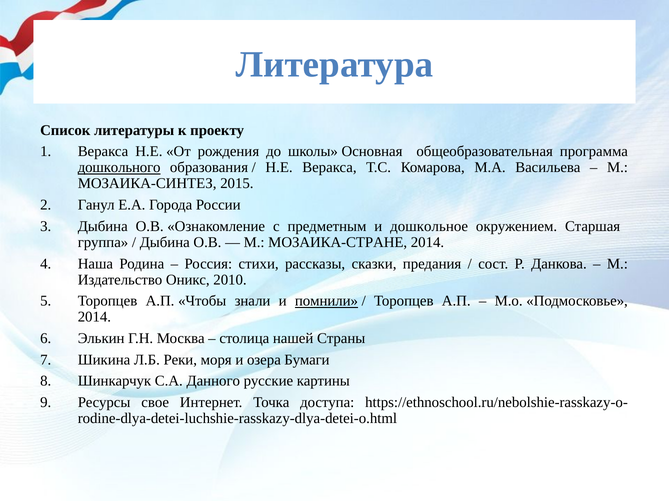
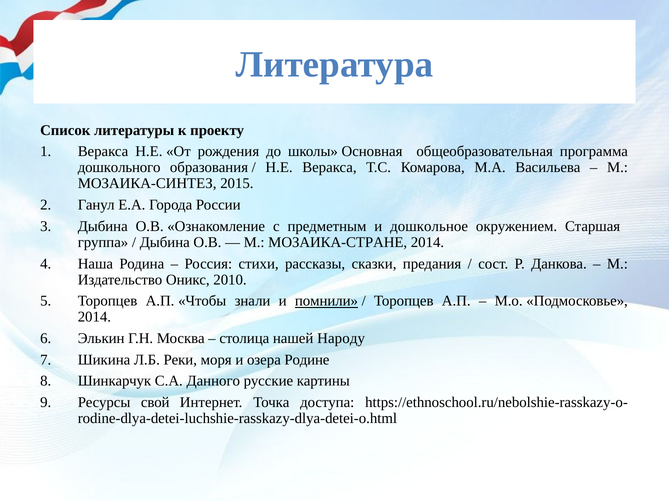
дошкольного underline: present -> none
Страны: Страны -> Народу
Бумаги: Бумаги -> Родине
свое: свое -> свой
